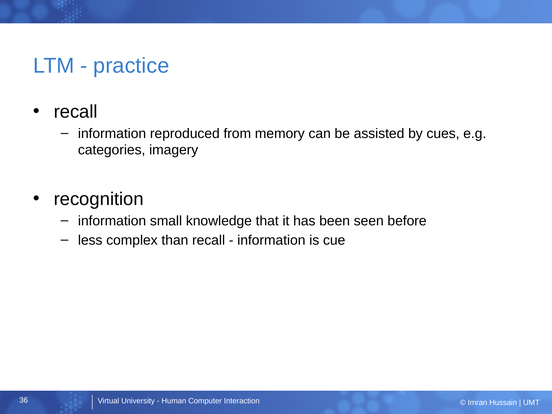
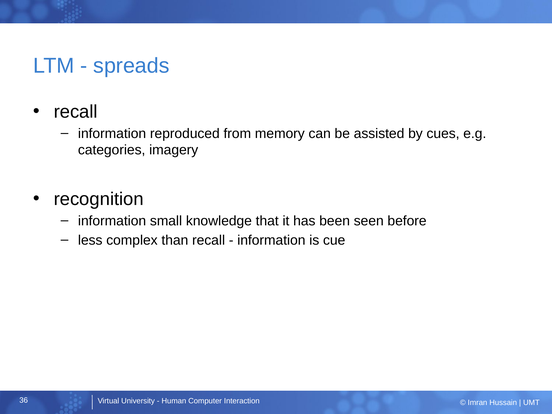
practice: practice -> spreads
